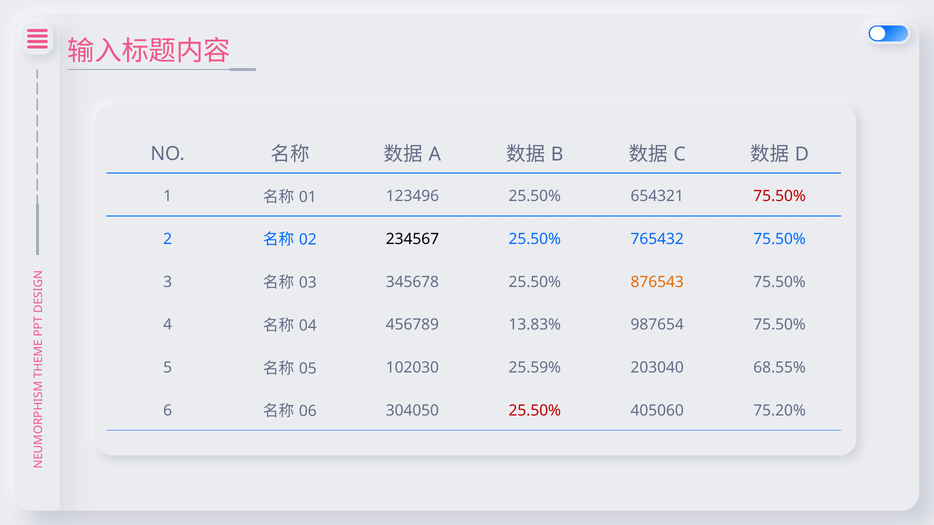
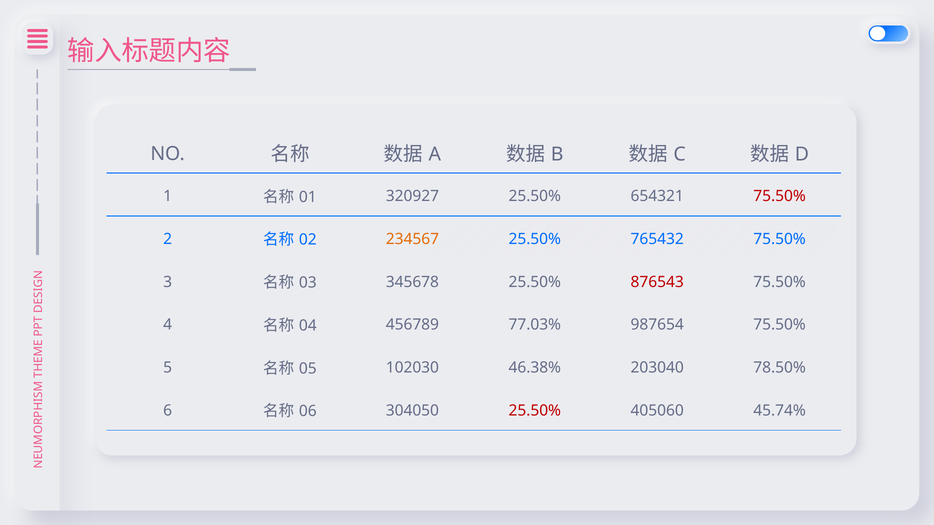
123496: 123496 -> 320927
234567 colour: black -> orange
876543 colour: orange -> red
13.83%: 13.83% -> 77.03%
25.59%: 25.59% -> 46.38%
68.55%: 68.55% -> 78.50%
75.20%: 75.20% -> 45.74%
